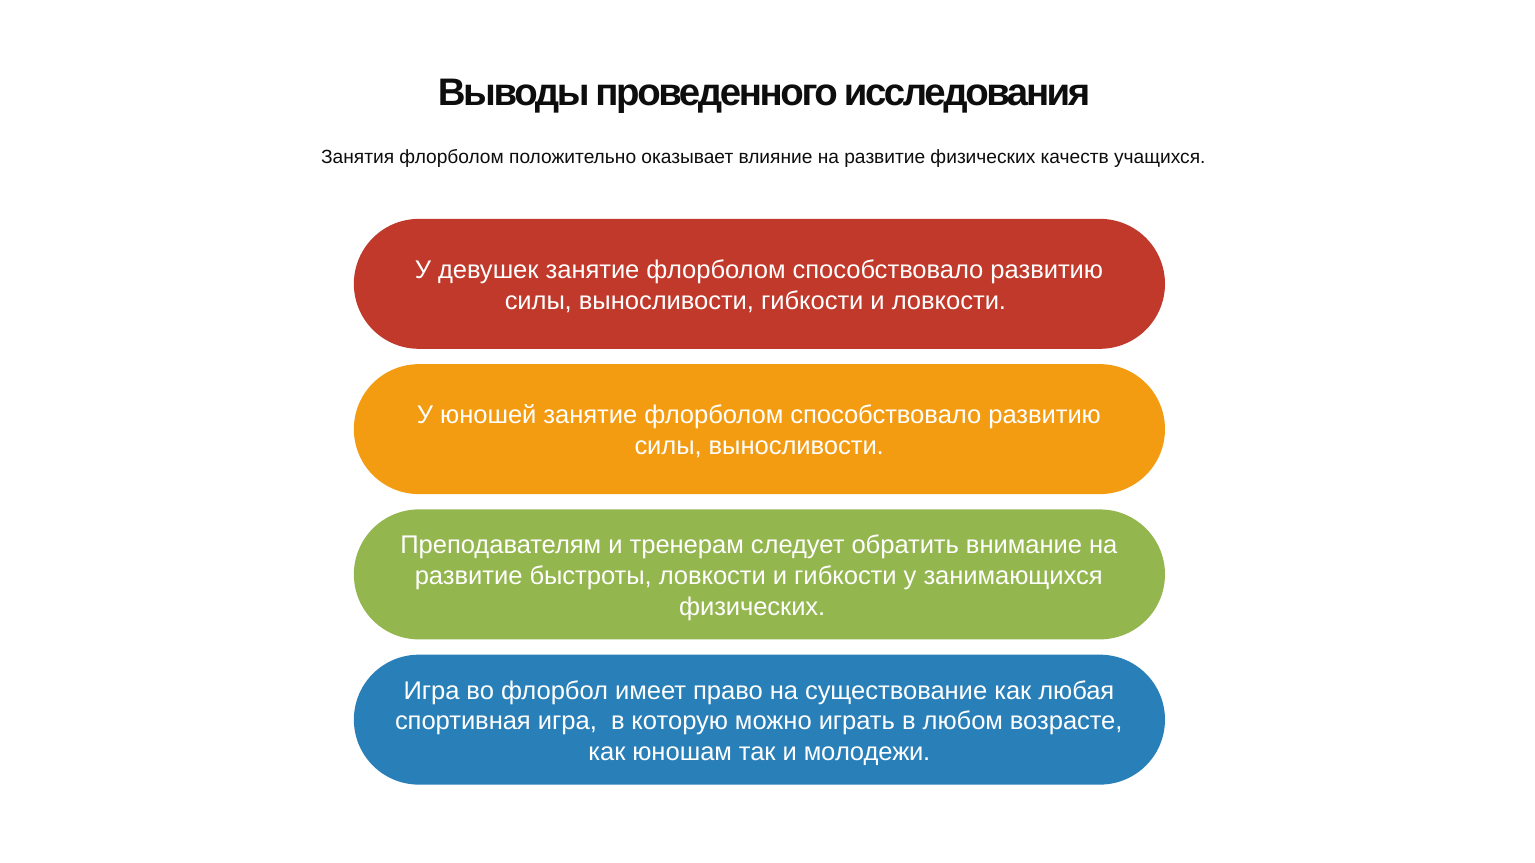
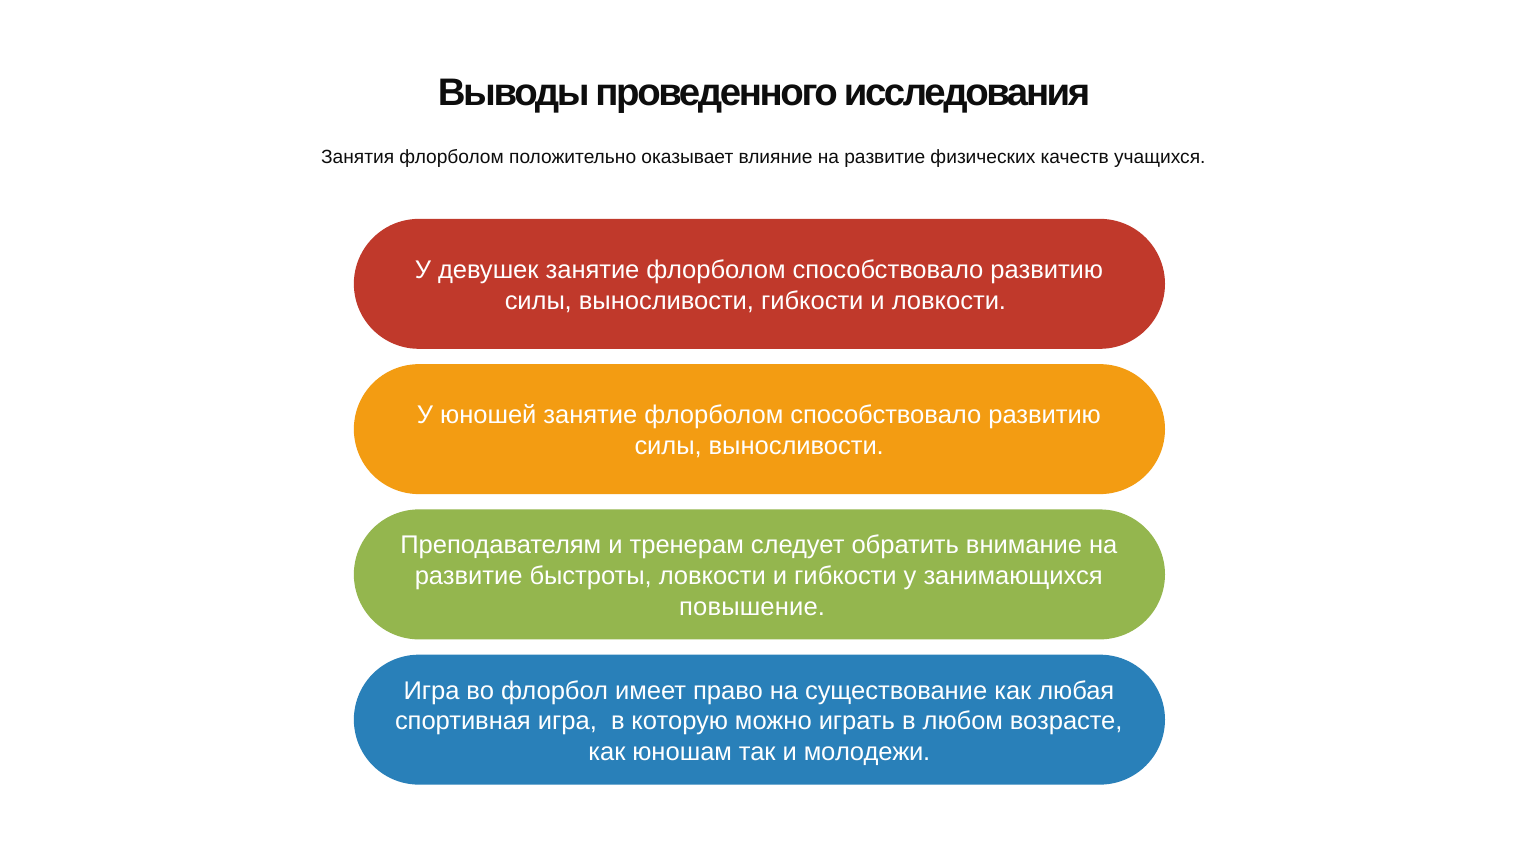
физических at (752, 607): физических -> повышение
